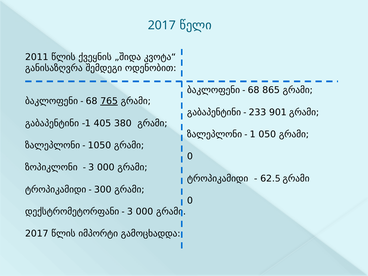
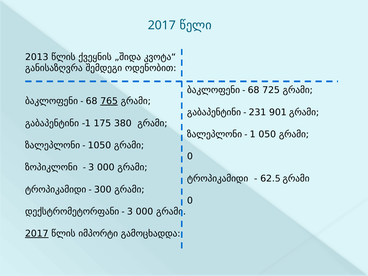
2011: 2011 -> 2013
865: 865 -> 725
233: 233 -> 231
405: 405 -> 175
2017 at (37, 234) underline: none -> present
